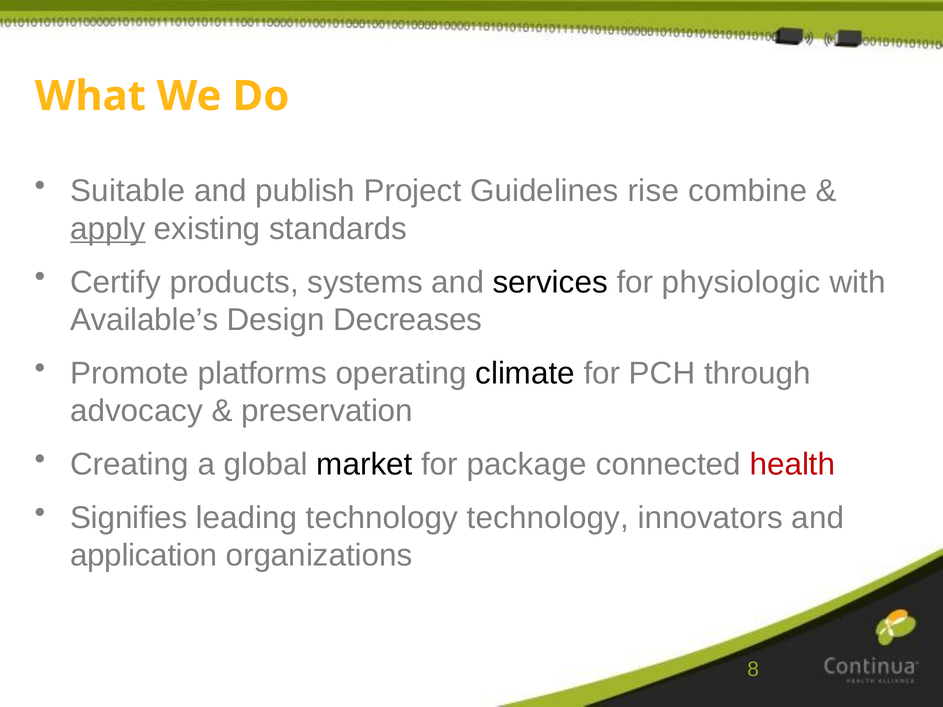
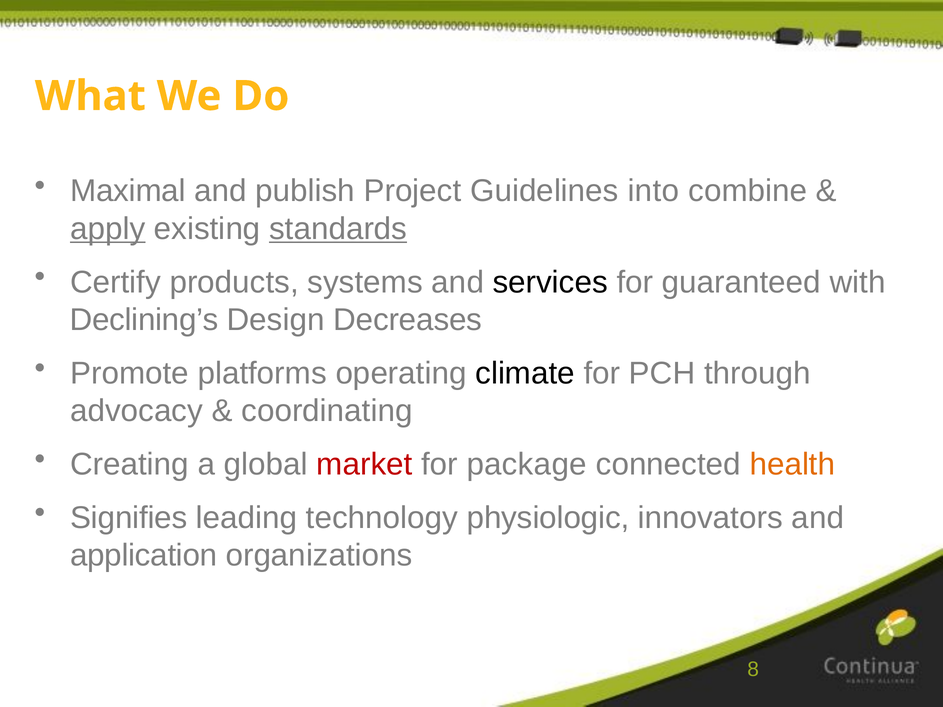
Suitable: Suitable -> Maximal
rise: rise -> into
standards underline: none -> present
physiologic: physiologic -> guaranteed
Available’s: Available’s -> Declining’s
preservation: preservation -> coordinating
market colour: black -> red
health at (792, 465) colour: red -> orange
technology technology: technology -> physiologic
